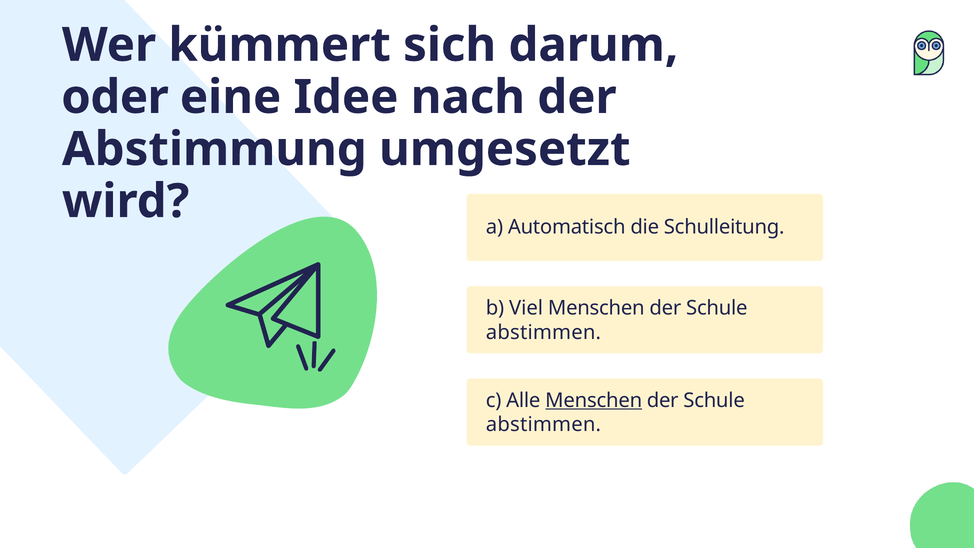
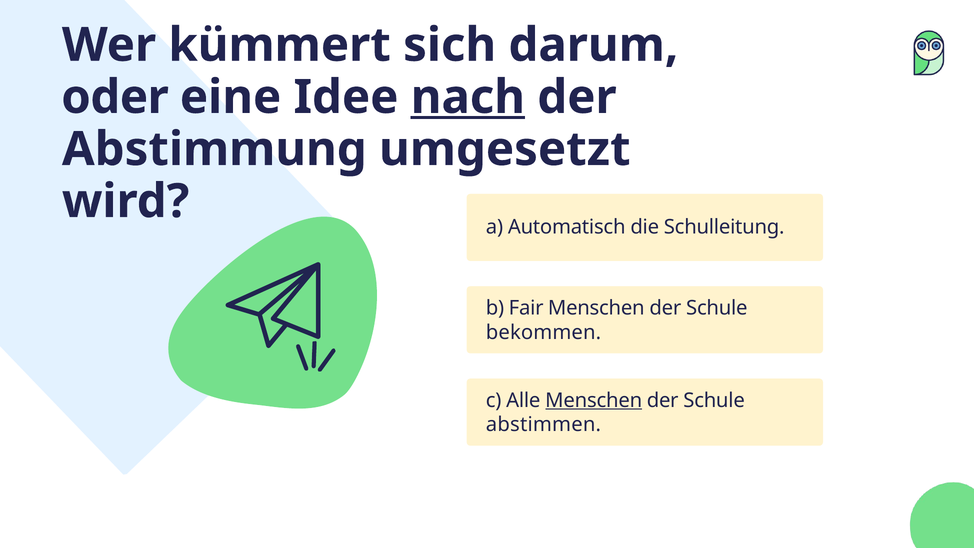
nach underline: none -> present
Viel: Viel -> Fair
abstimmen at (543, 332): abstimmen -> bekommen
